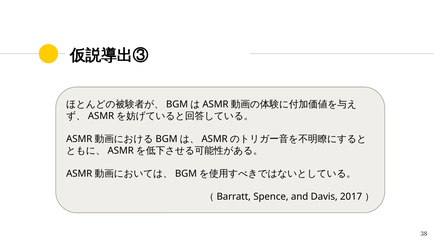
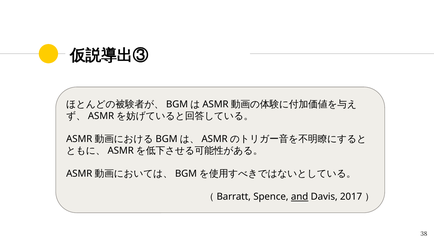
and underline: none -> present
